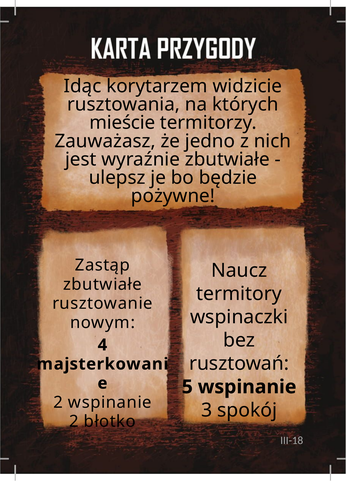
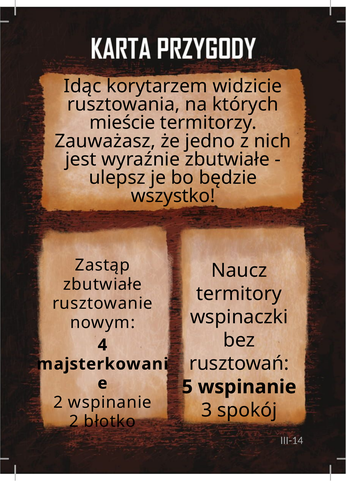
pożywne: pożywne -> wszystko
III-18: III-18 -> III-14
